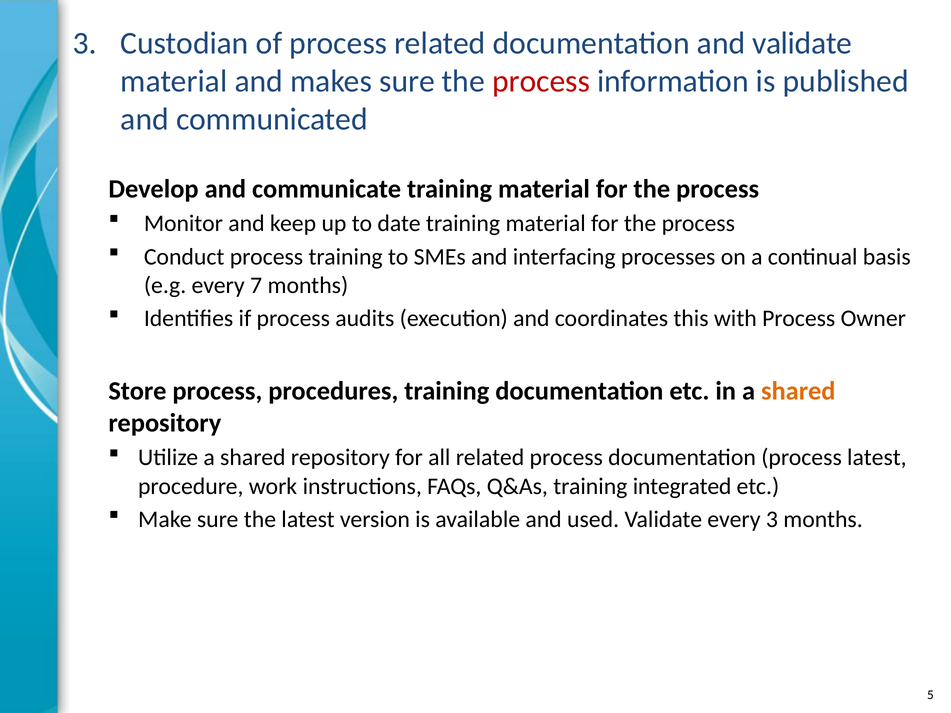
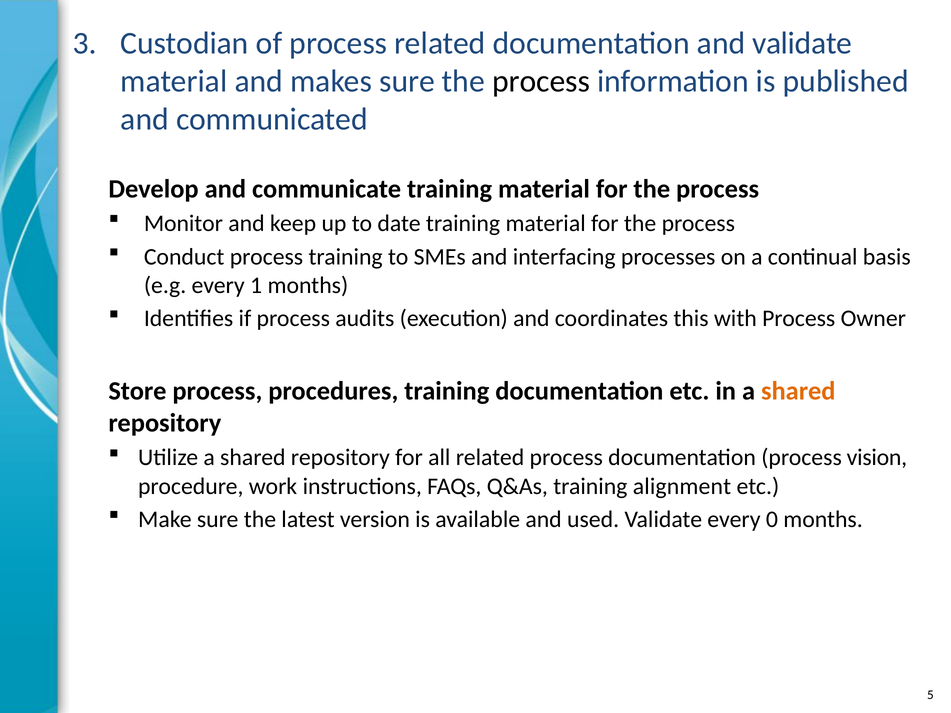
process at (541, 81) colour: red -> black
7: 7 -> 1
process latest: latest -> vision
integrated: integrated -> alignment
every 3: 3 -> 0
